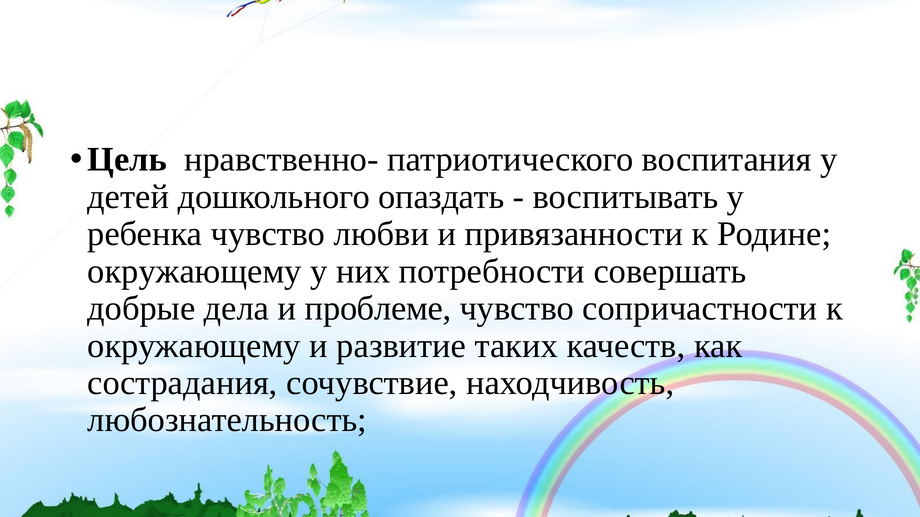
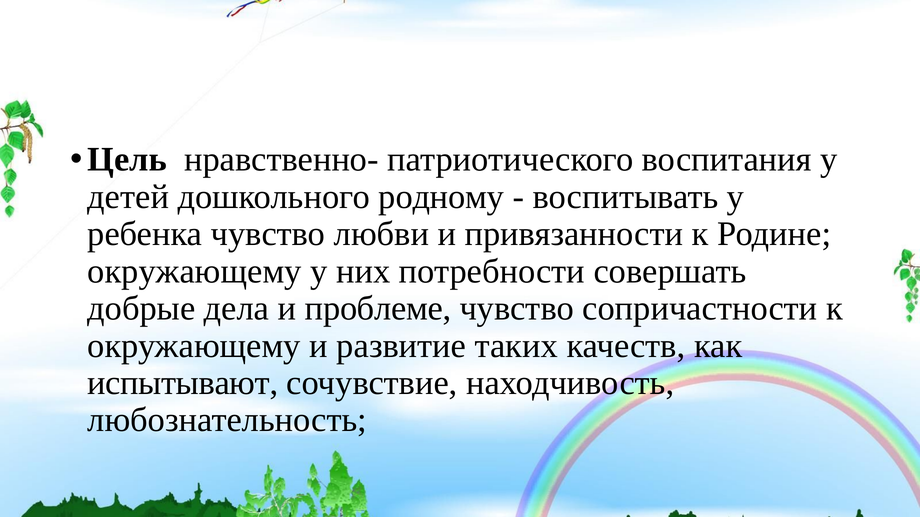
опаздать: опаздать -> родному
сострадания: сострадания -> испытывают
